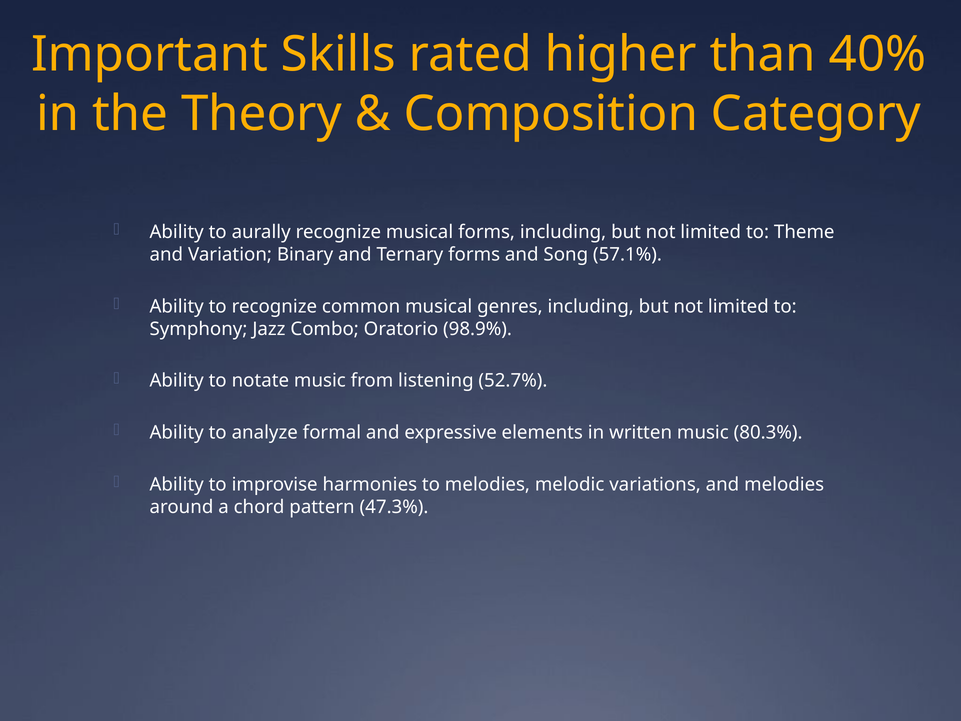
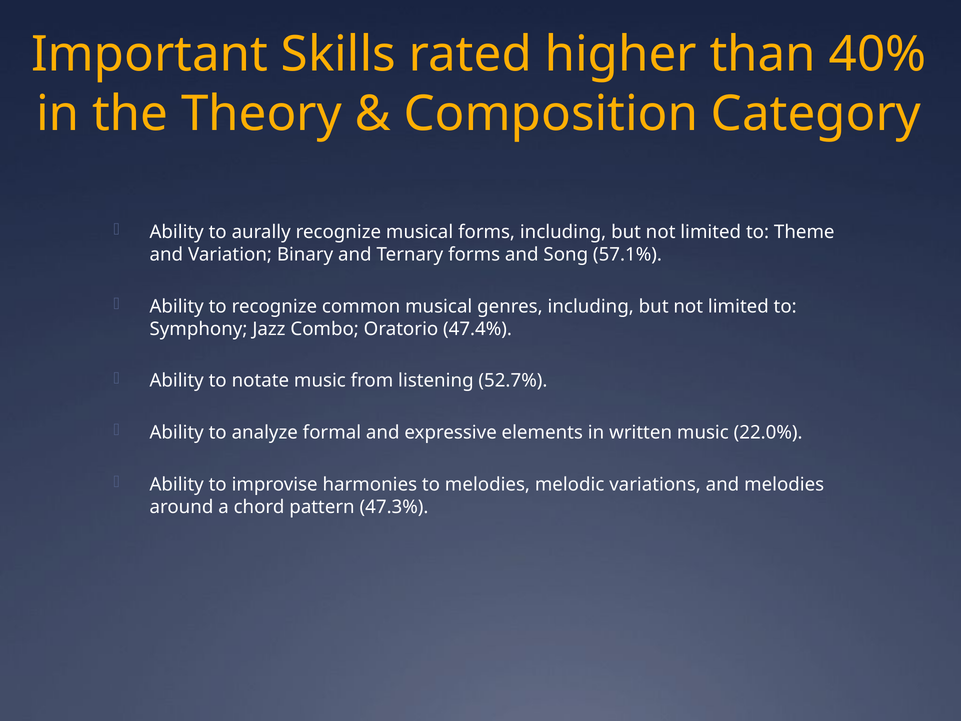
98.9%: 98.9% -> 47.4%
80.3%: 80.3% -> 22.0%
